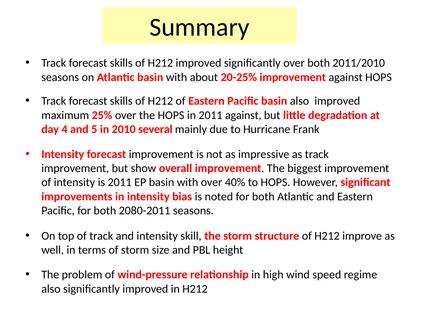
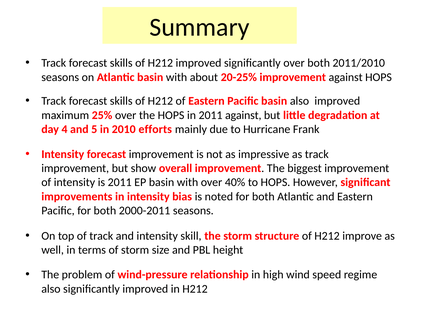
several: several -> efforts
2080-2011: 2080-2011 -> 2000-2011
